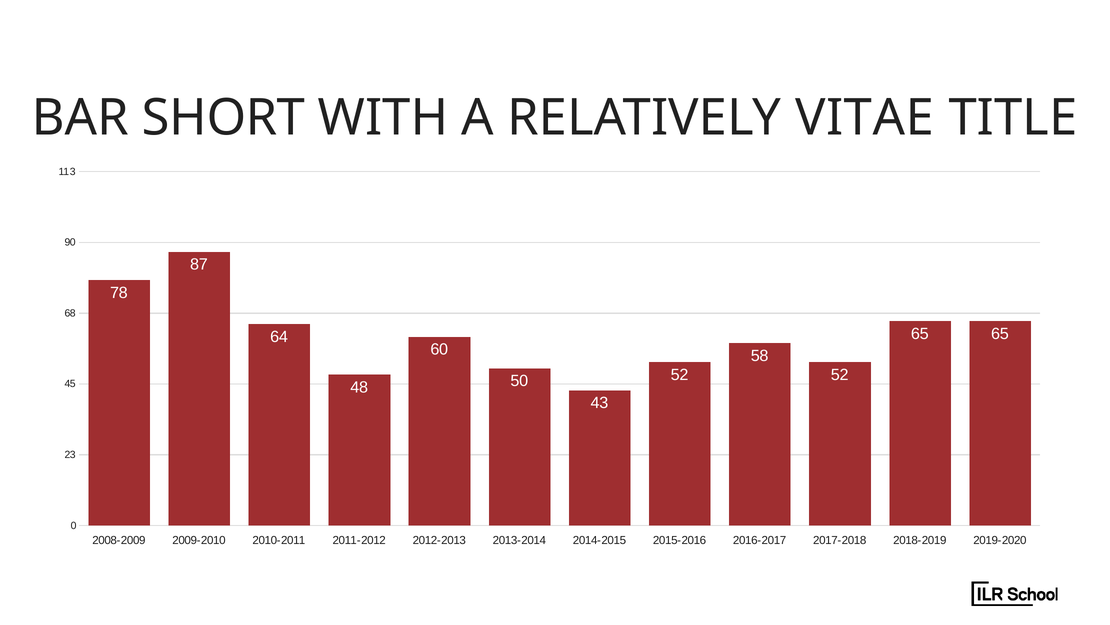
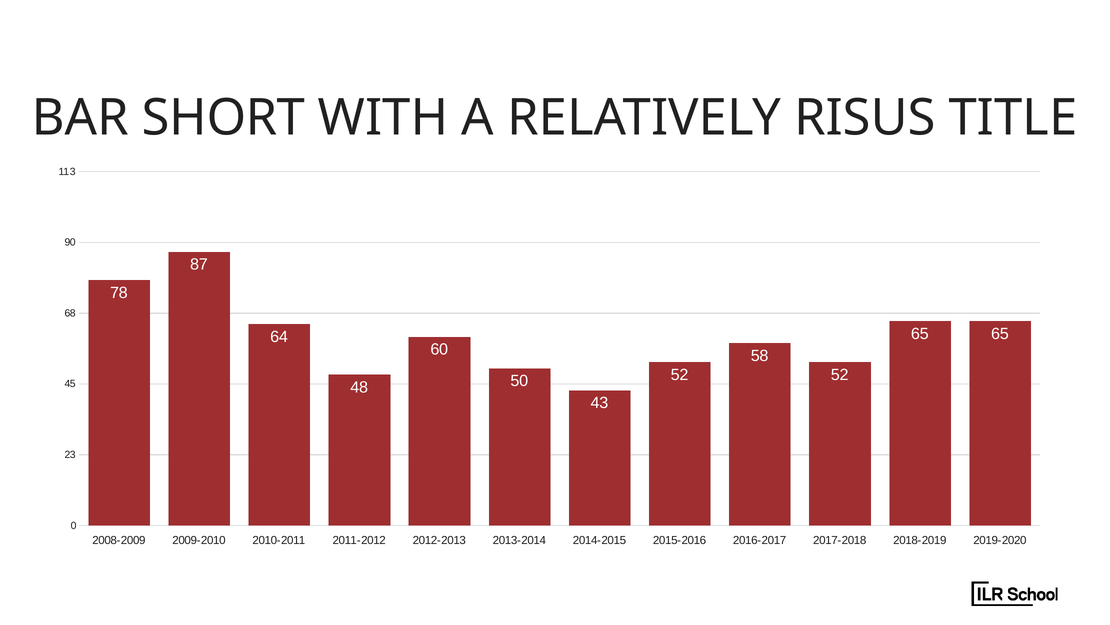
VITAE: VITAE -> RISUS
